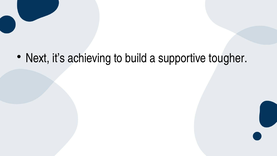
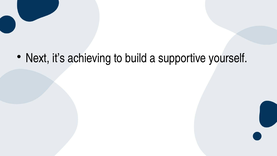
tougher: tougher -> yourself
